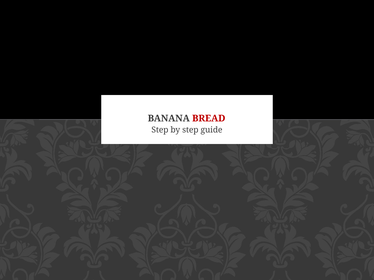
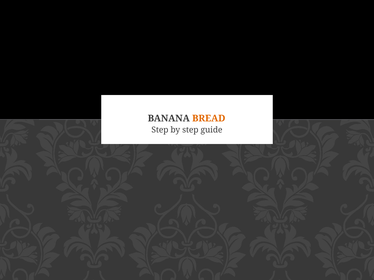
BREAD colour: red -> orange
